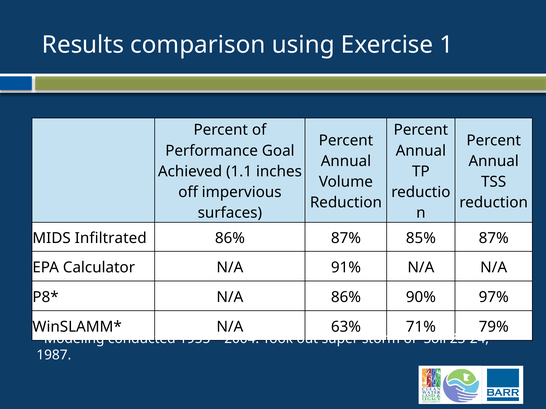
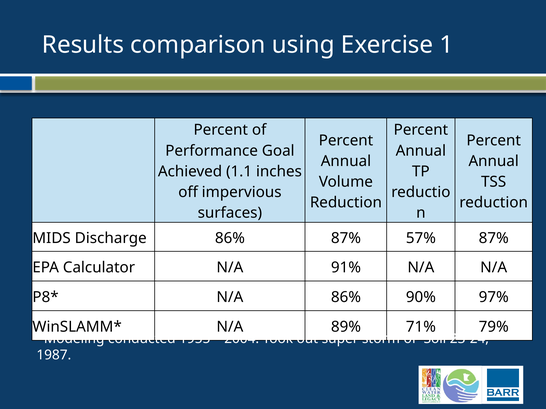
Infiltrated: Infiltrated -> Discharge
85%: 85% -> 57%
63%: 63% -> 89%
